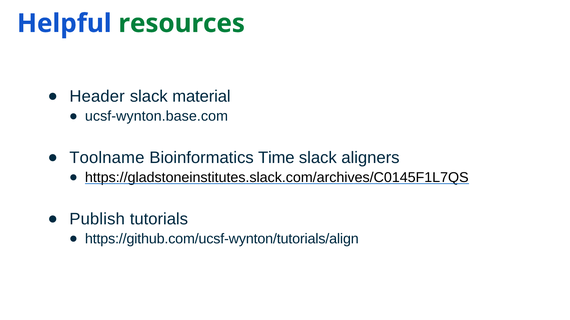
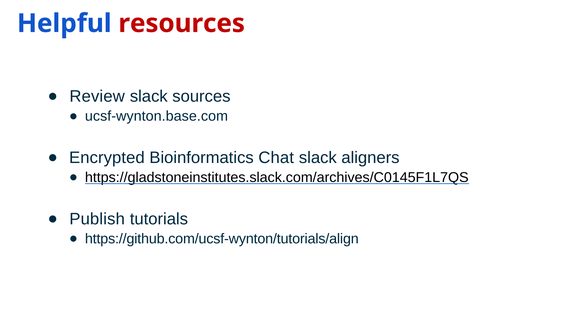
resources colour: green -> red
Header: Header -> Review
material: material -> sources
Toolname: Toolname -> Encrypted
Time: Time -> Chat
